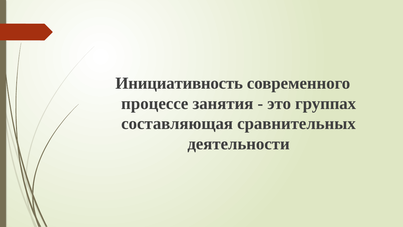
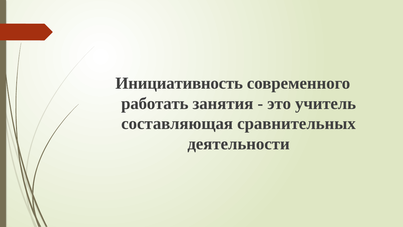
процессе: процессе -> работать
группах: группах -> учитель
